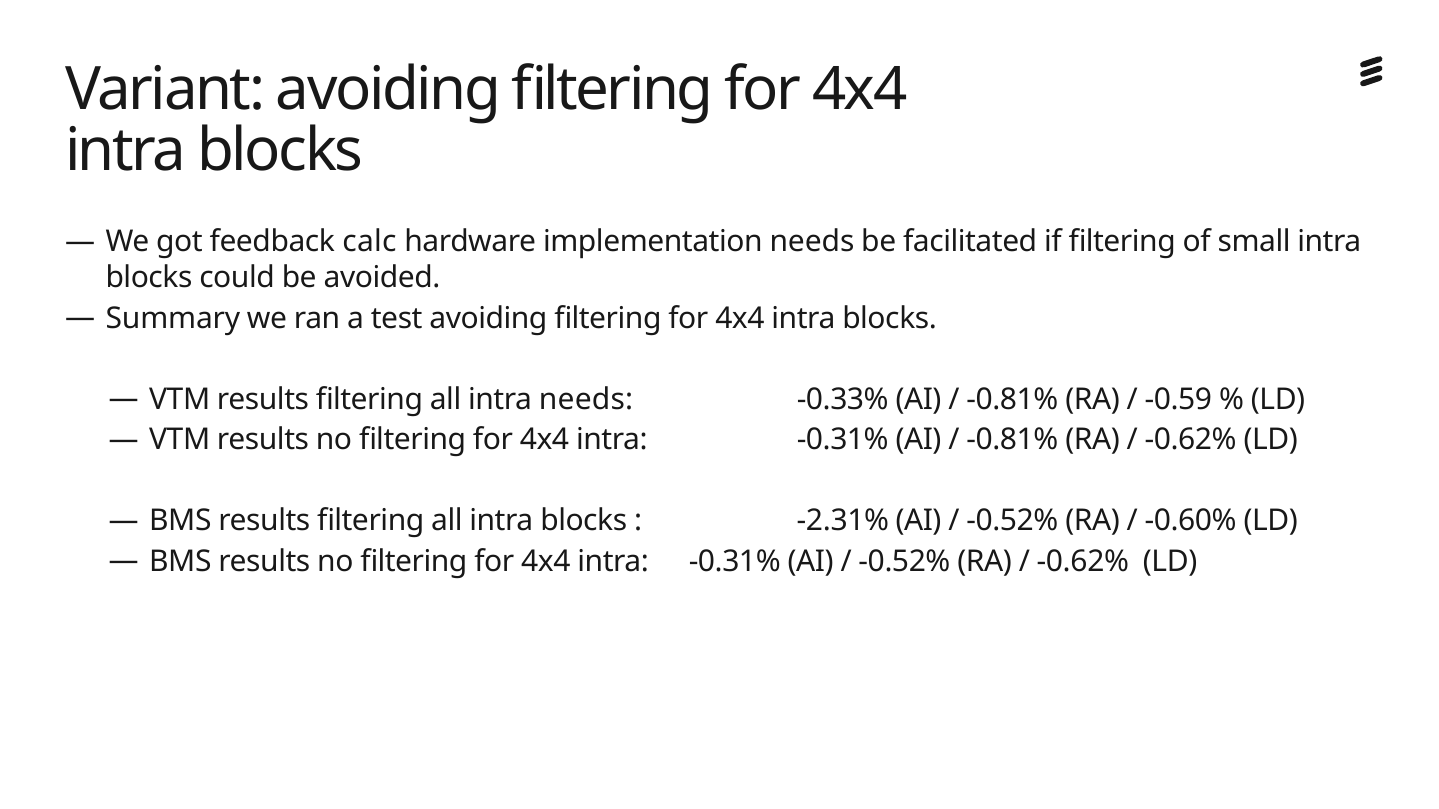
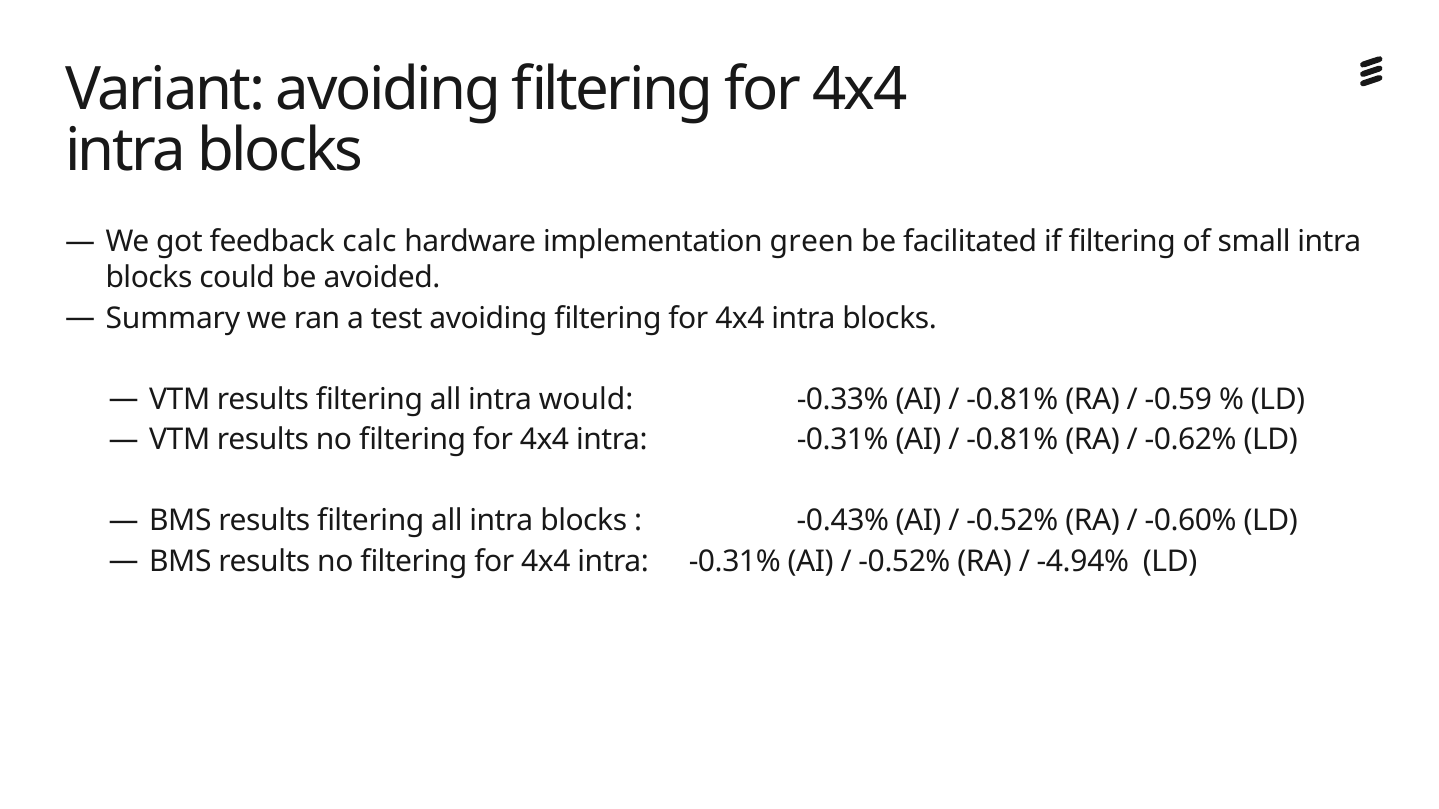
implementation needs: needs -> green
intra needs: needs -> would
-2.31%: -2.31% -> -0.43%
-0.62% at (1083, 562): -0.62% -> -4.94%
